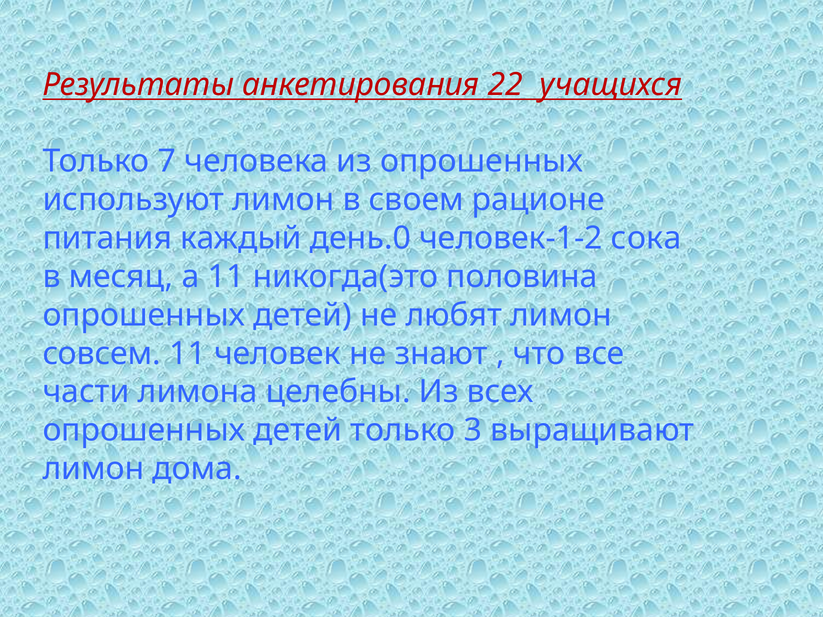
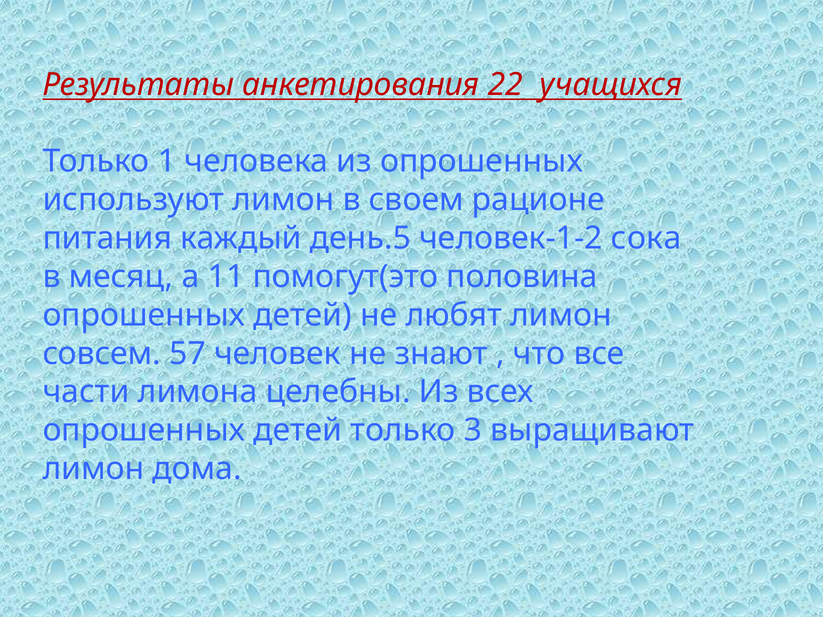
7: 7 -> 1
день.0: день.0 -> день.5
никогда(это: никогда(это -> помогут(это
совсем 11: 11 -> 57
